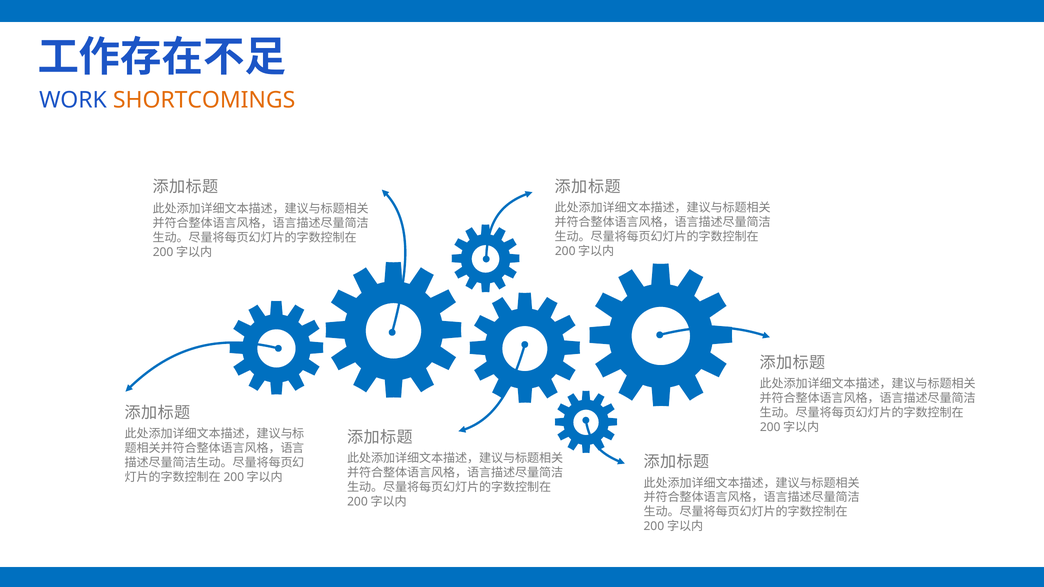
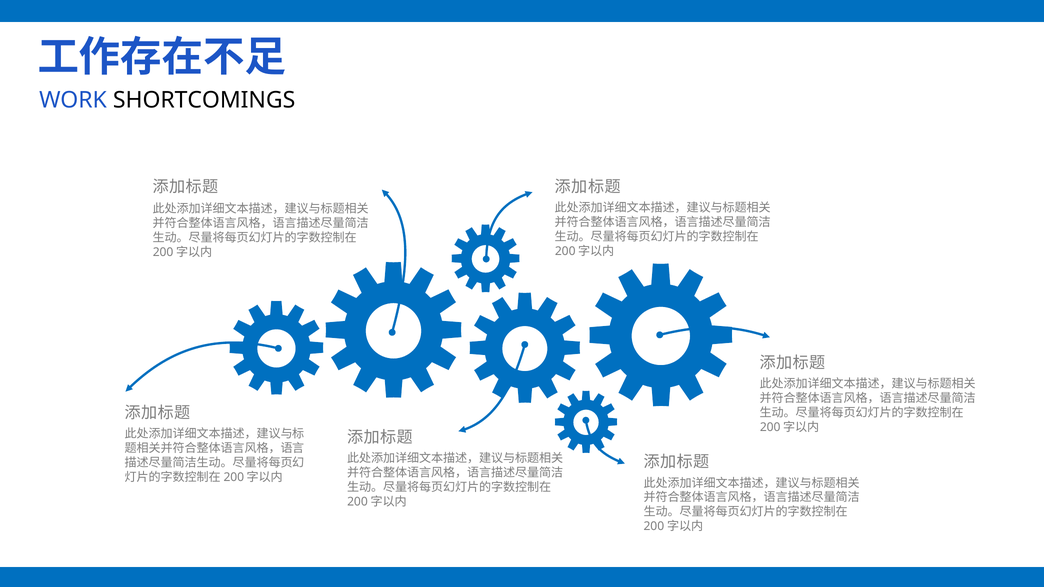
SHORTCOMINGS colour: orange -> black
